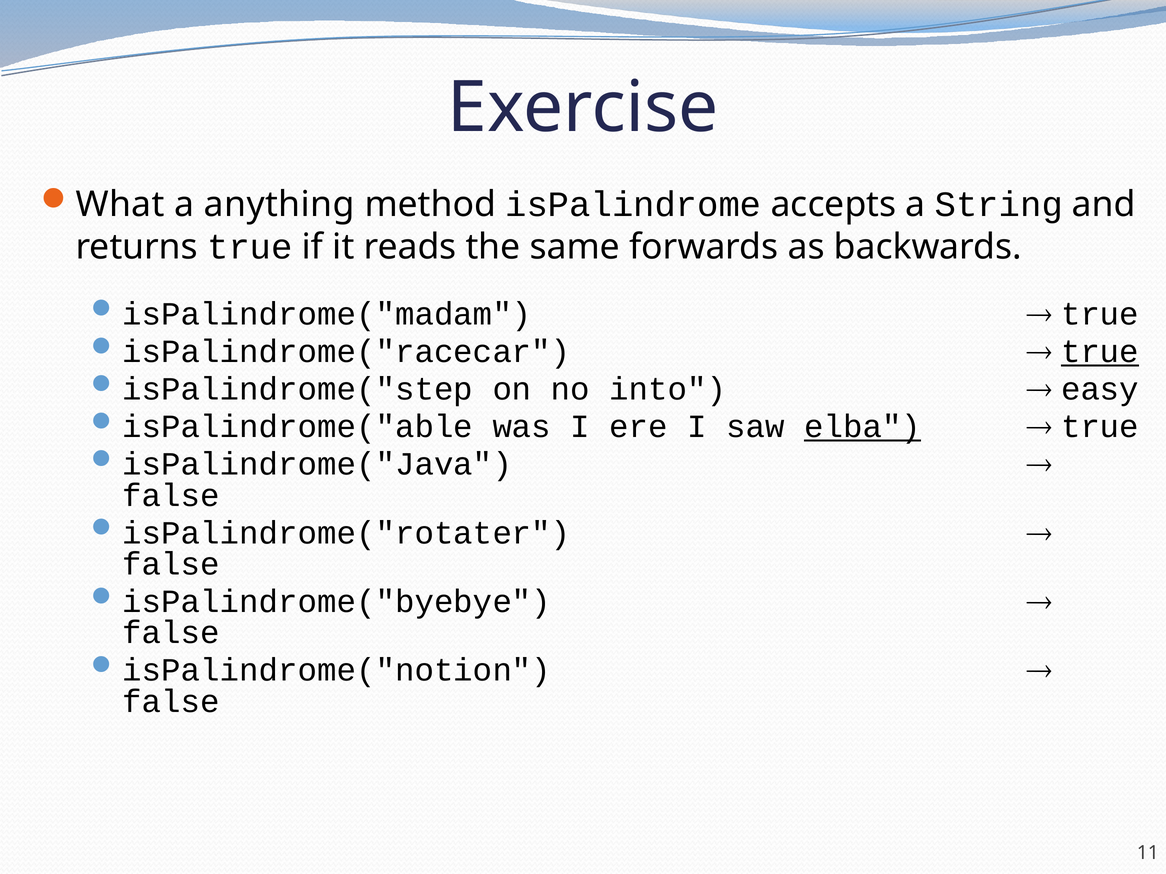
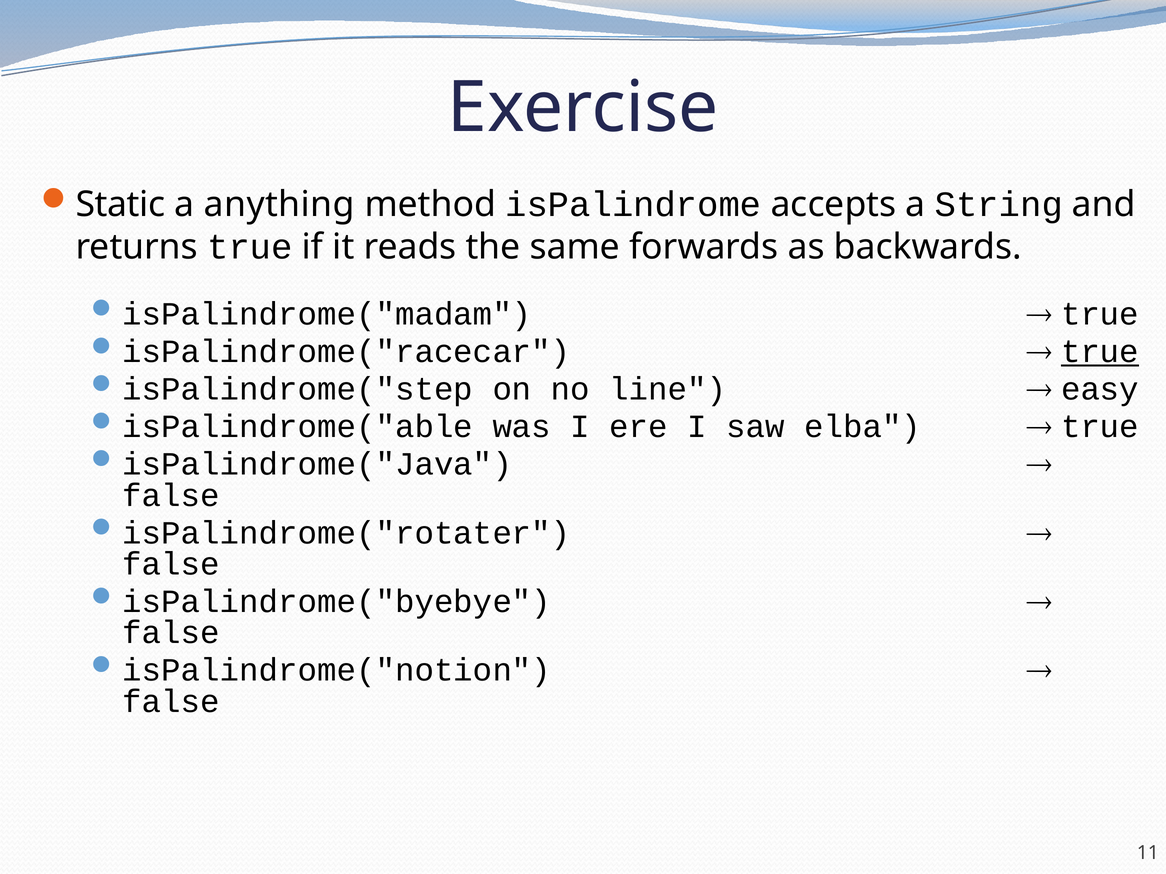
What: What -> Static
into: into -> line
elba underline: present -> none
